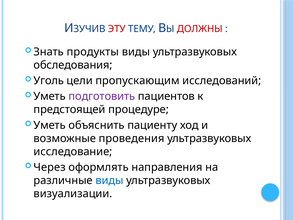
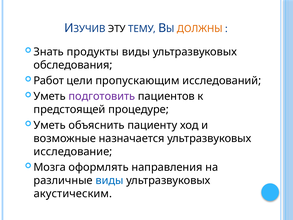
ЭТУ colour: red -> black
ДОЛЖНЫ colour: red -> orange
Уголь: Уголь -> Работ
проведения: проведения -> назначается
Через: Через -> Мозга
визуализации: визуализации -> акустическим
